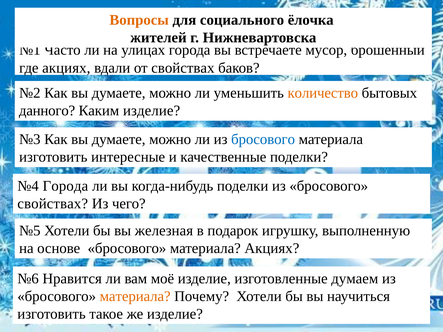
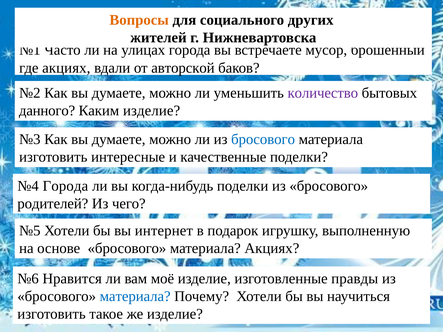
ёлочка: ёлочка -> других
от свойствах: свойствах -> авторской
количество colour: orange -> purple
свойствах at (53, 204): свойствах -> родителей
железная: железная -> интернет
думаем: думаем -> правды
материала at (135, 296) colour: orange -> blue
